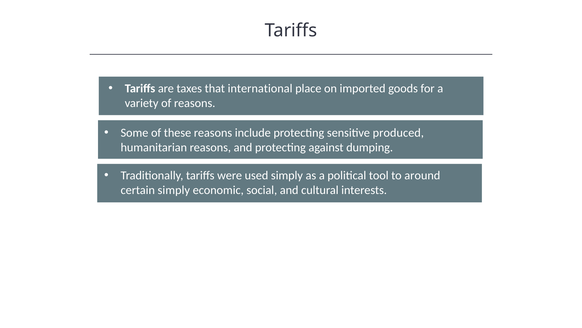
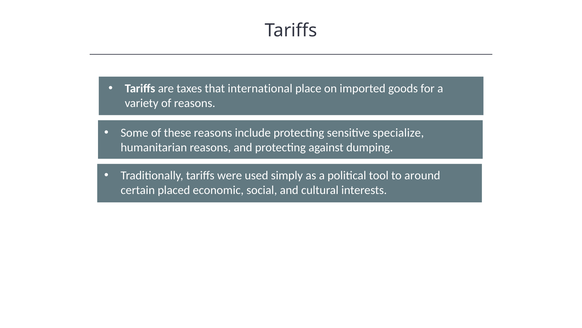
produced: produced -> specialize
certain simply: simply -> placed
